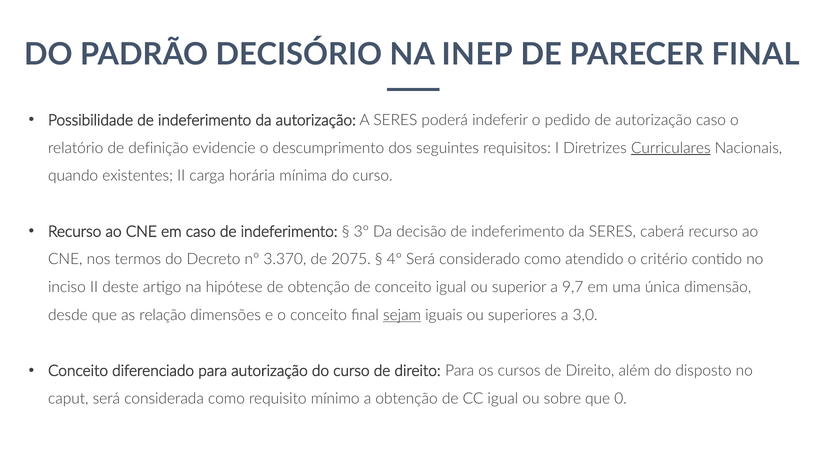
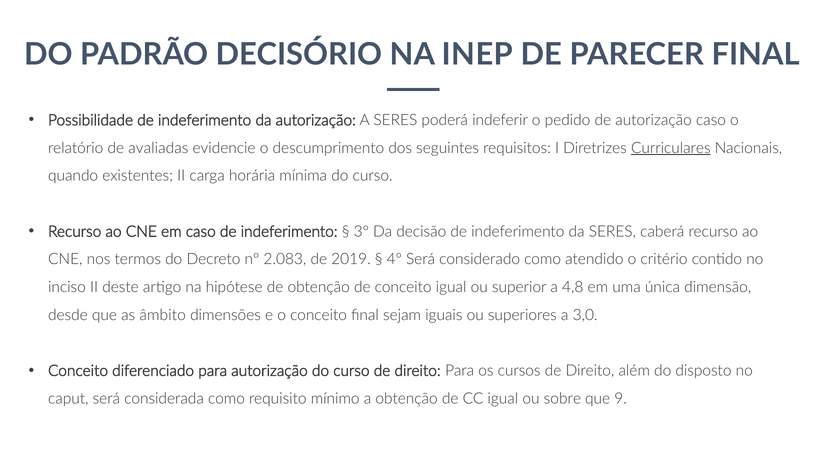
definição: definição -> avaliadas
3.370: 3.370 -> 2.083
2075: 2075 -> 2019
9,7: 9,7 -> 4,8
relação: relação -> âmbito
sejam underline: present -> none
0: 0 -> 9
